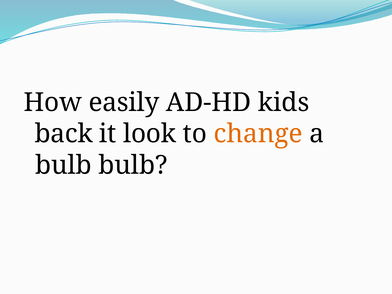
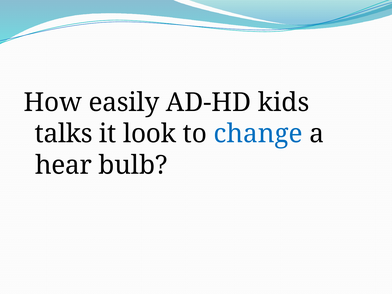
back: back -> talks
change colour: orange -> blue
bulb at (63, 165): bulb -> hear
